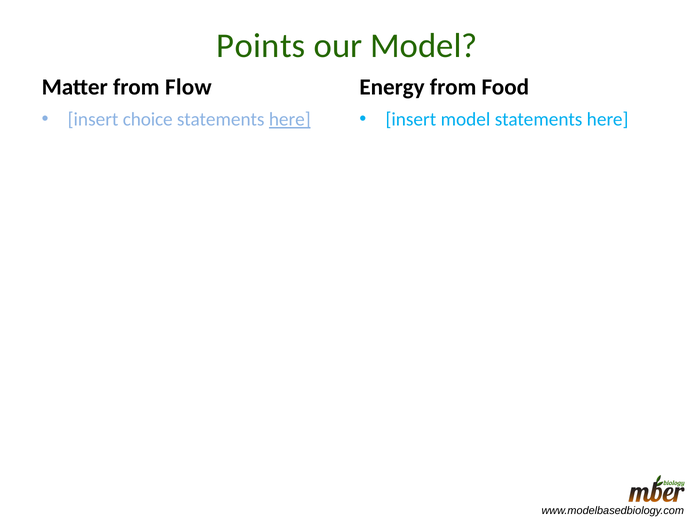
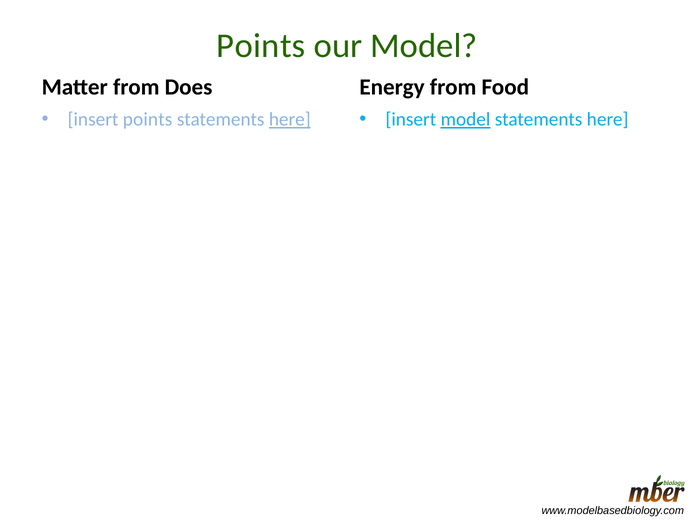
Flow: Flow -> Does
insert choice: choice -> points
model at (466, 120) underline: none -> present
